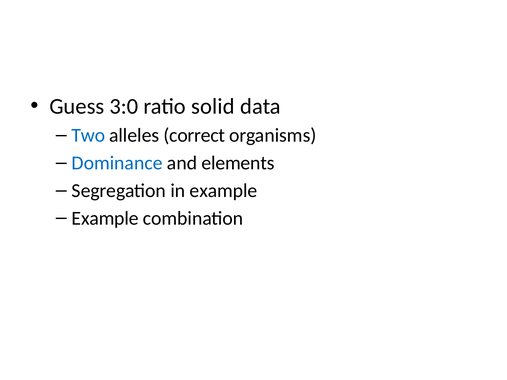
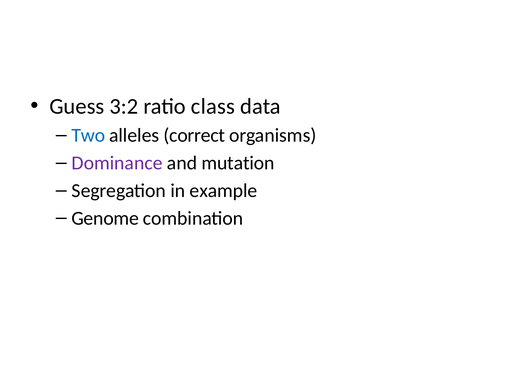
3:0: 3:0 -> 3:2
solid: solid -> class
Dominance colour: blue -> purple
elements: elements -> mutation
Example at (105, 218): Example -> Genome
